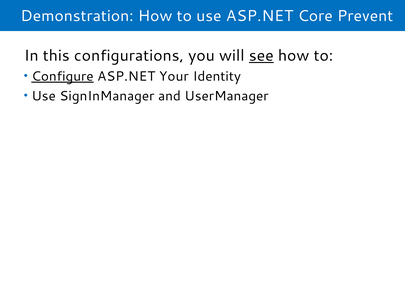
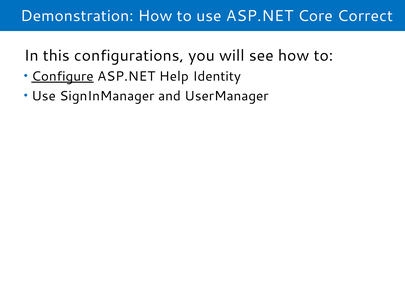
Prevent: Prevent -> Correct
see underline: present -> none
Your: Your -> Help
